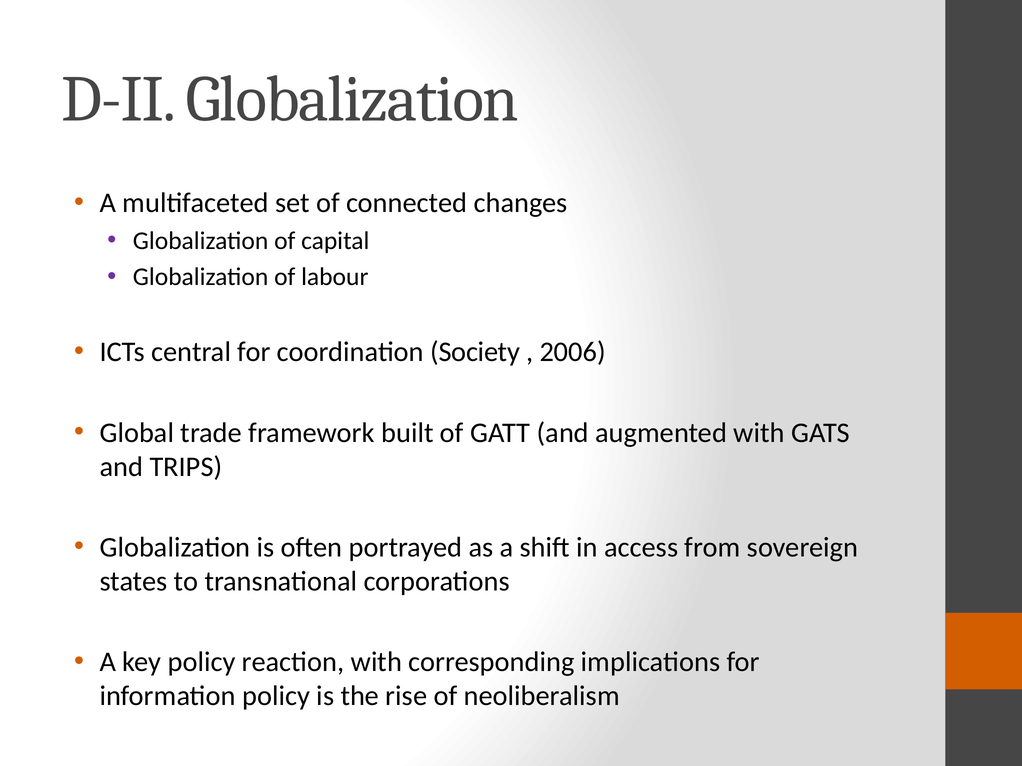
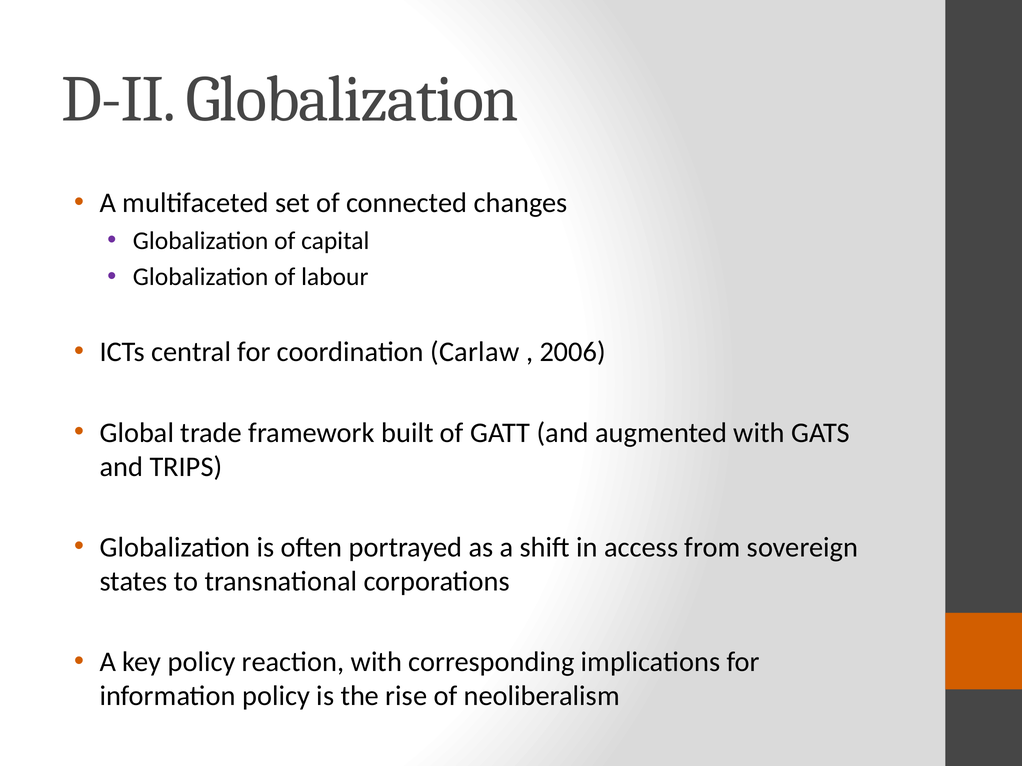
Society: Society -> Carlaw
